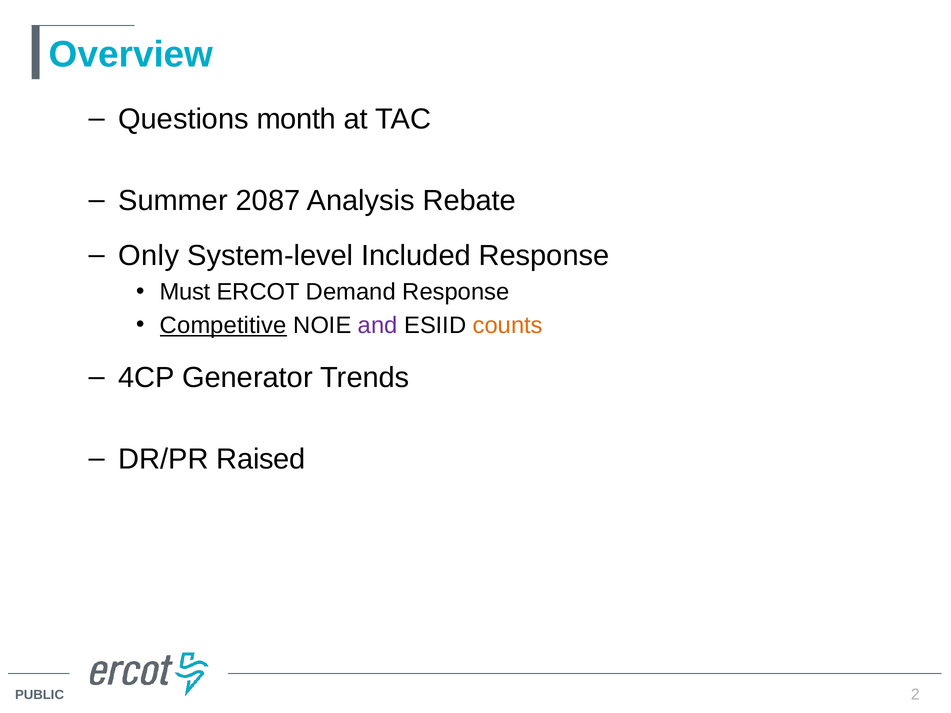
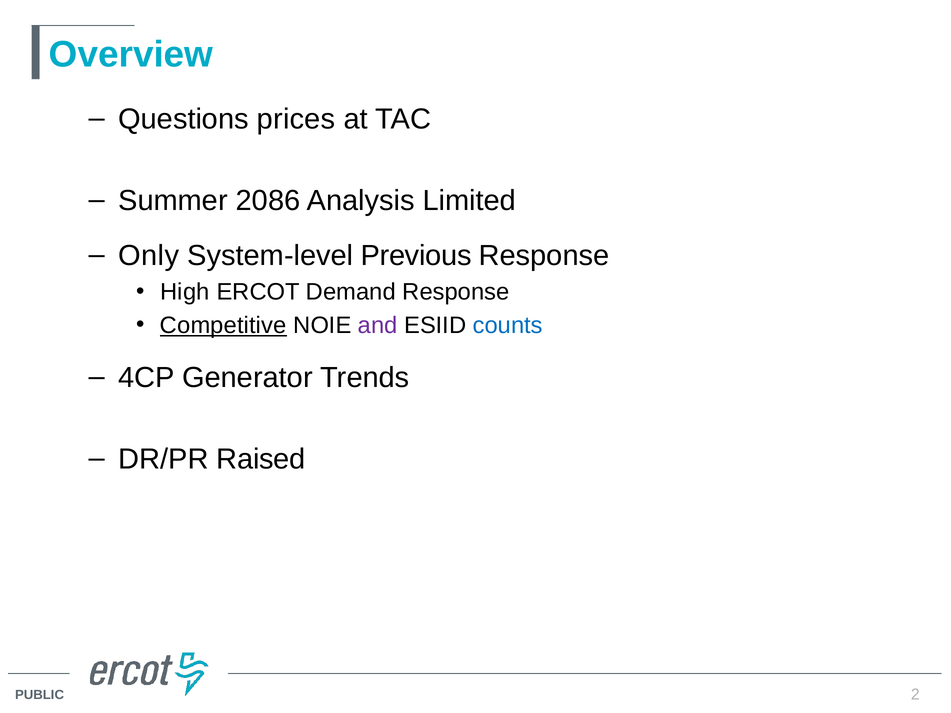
month: month -> prices
2087: 2087 -> 2086
Rebate: Rebate -> Limited
Included: Included -> Previous
Must: Must -> High
counts colour: orange -> blue
